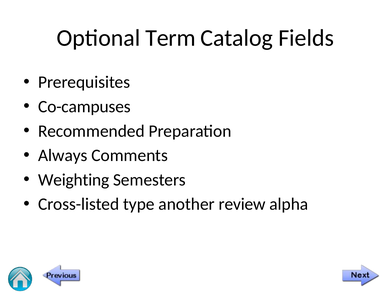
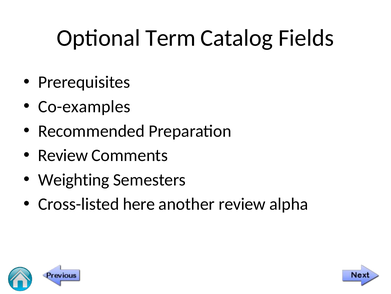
Co-campuses: Co-campuses -> Co-examples
Always at (63, 155): Always -> Review
type: type -> here
